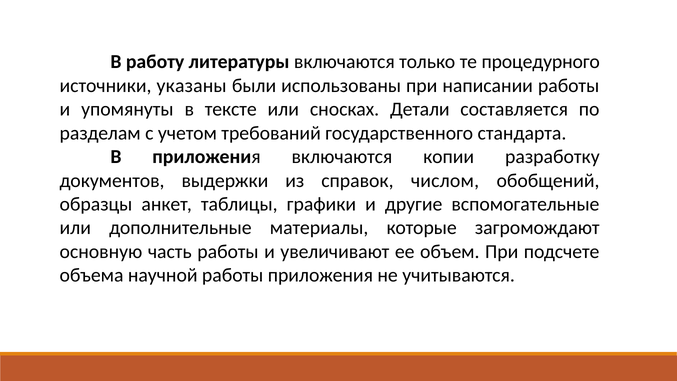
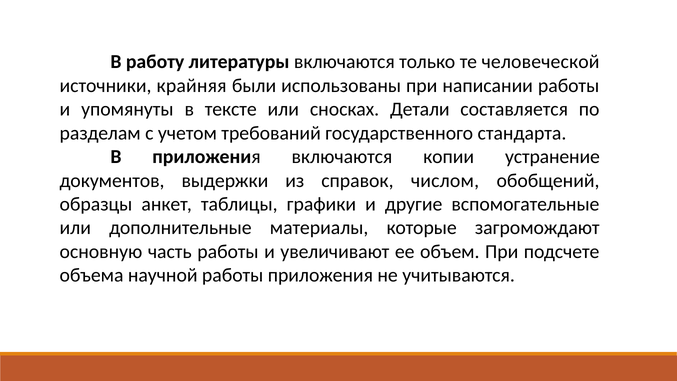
процедурного: процедурного -> человеческой
указаны: указаны -> крайняя
разработку: разработку -> устранение
